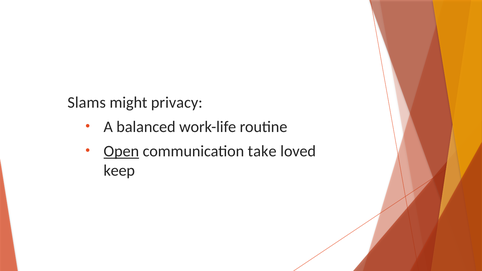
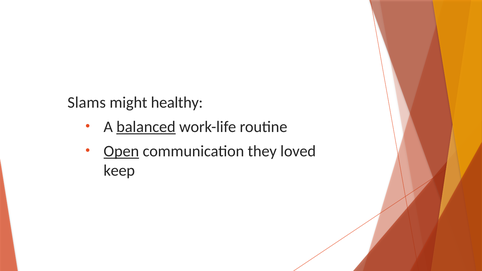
privacy: privacy -> healthy
balanced underline: none -> present
take: take -> they
